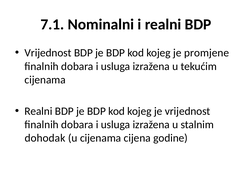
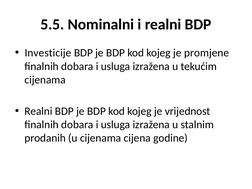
7.1: 7.1 -> 5.5
Vrijednost at (48, 53): Vrijednost -> Investicije
dohodak: dohodak -> prodanih
